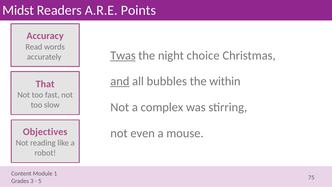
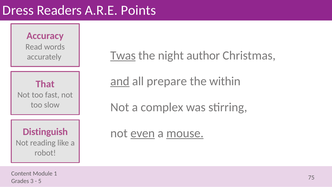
Midst: Midst -> Dress
choice: choice -> author
bubbles: bubbles -> prepare
Objectives: Objectives -> Distinguish
even underline: none -> present
mouse underline: none -> present
